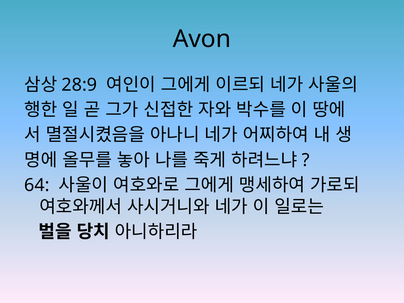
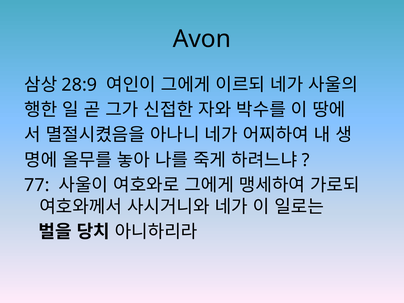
64: 64 -> 77
